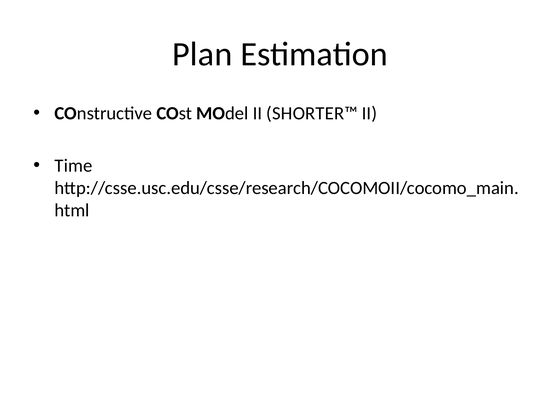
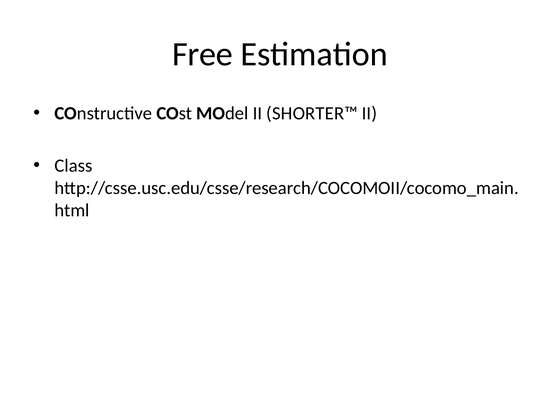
Plan: Plan -> Free
Time: Time -> Class
